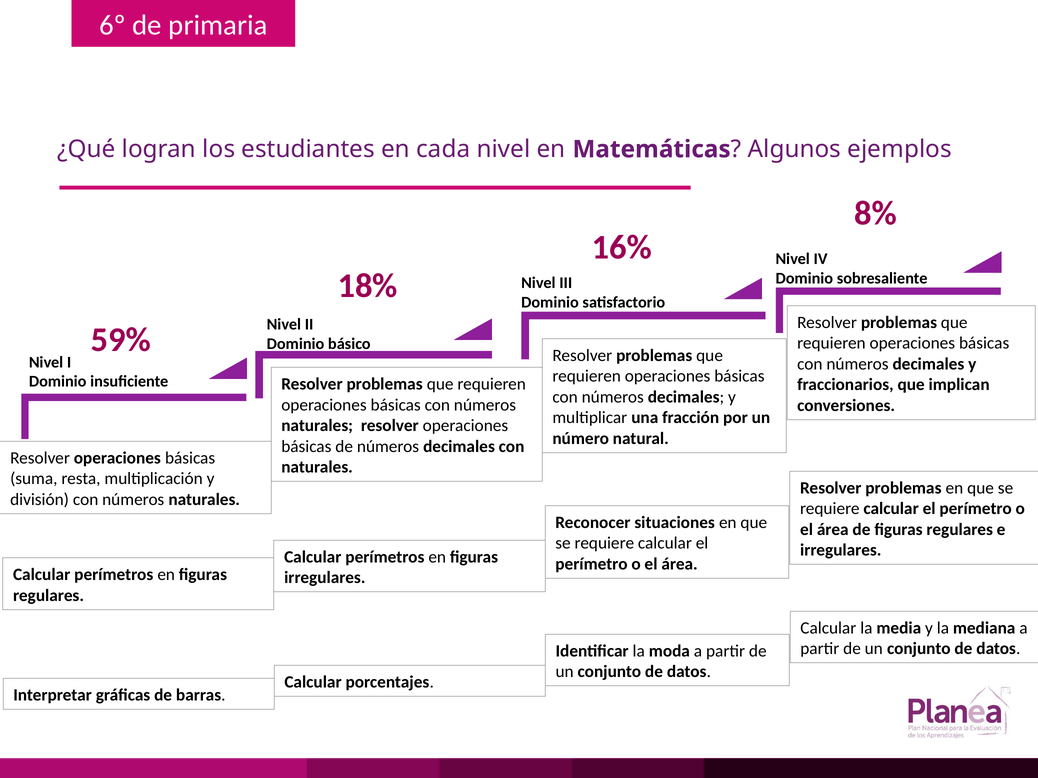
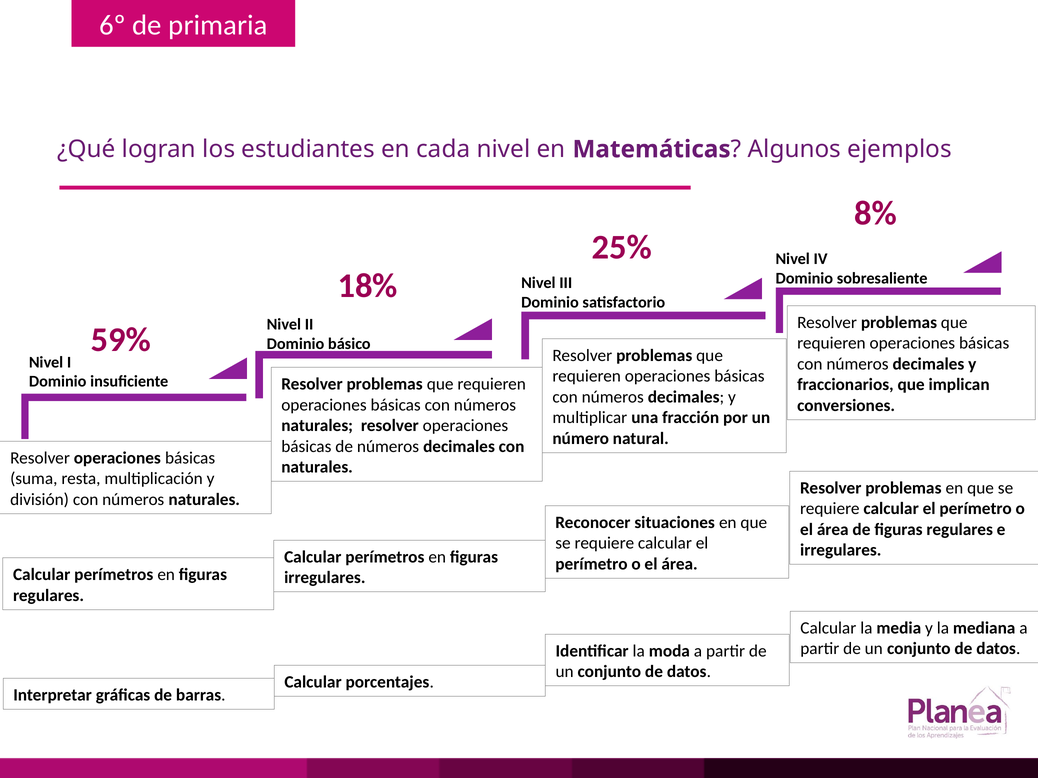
16%: 16% -> 25%
